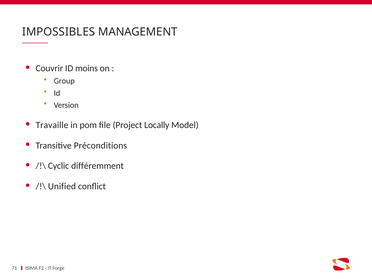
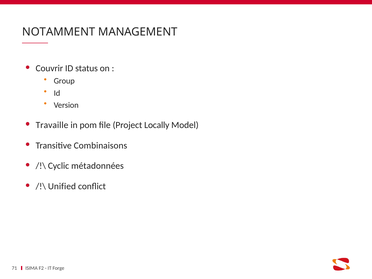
IMPOSSIBLES: IMPOSSIBLES -> NOTAMMENT
moins: moins -> status
Préconditions: Préconditions -> Combinaisons
différemment: différemment -> métadonnées
